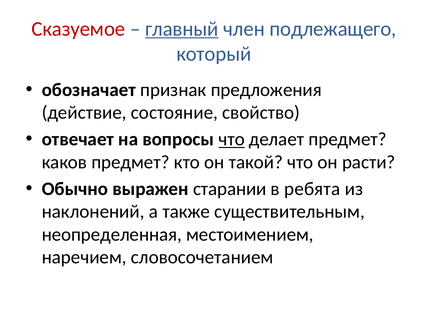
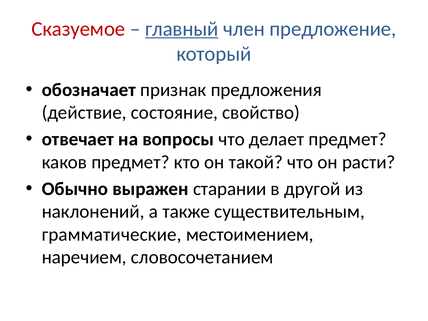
подлежащего: подлежащего -> предложение
что at (232, 139) underline: present -> none
ребята: ребята -> другой
неопределенная: неопределенная -> грамматические
